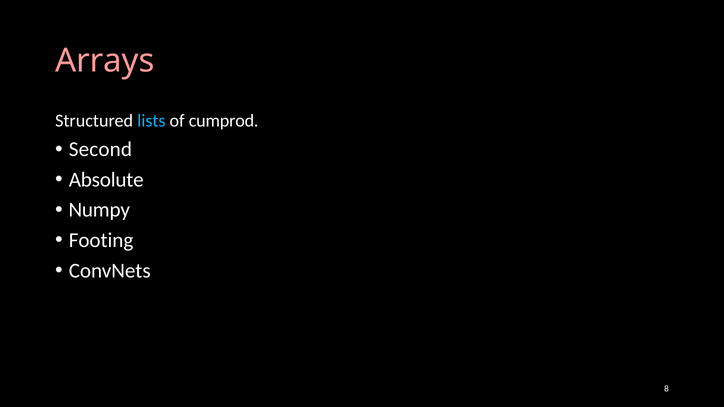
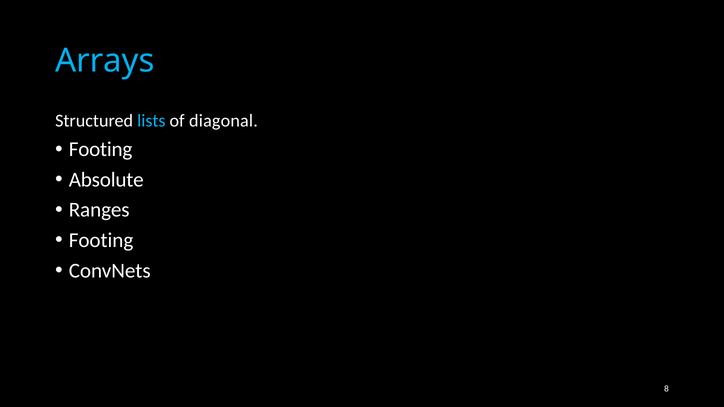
Arrays colour: pink -> light blue
cumprod: cumprod -> diagonal
Second at (100, 149): Second -> Footing
Numpy: Numpy -> Ranges
